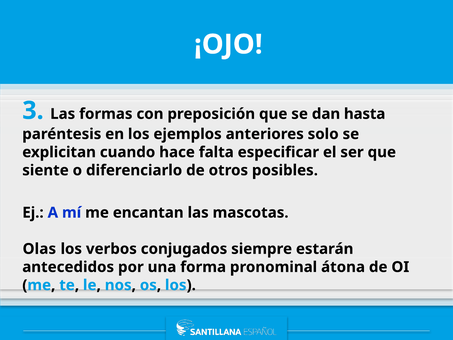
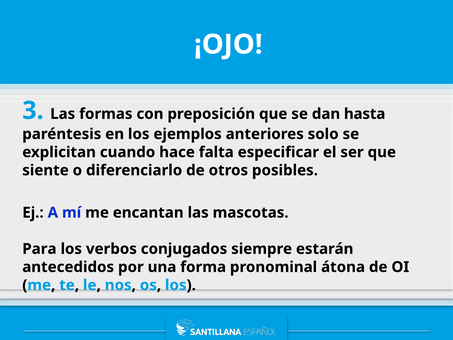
Olas: Olas -> Para
